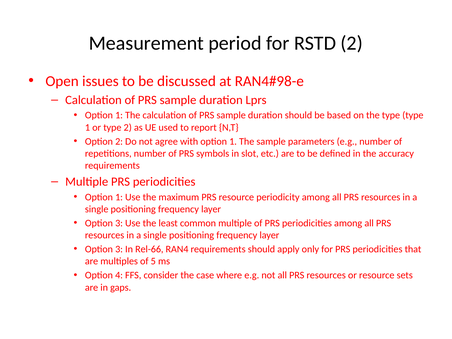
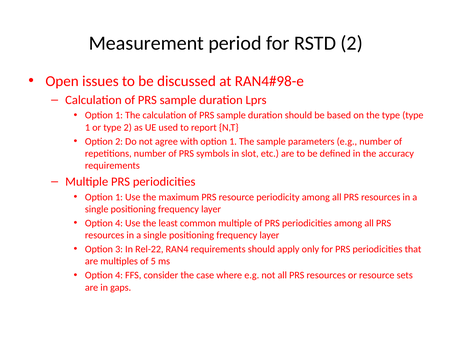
3 at (119, 223): 3 -> 4
Rel-66: Rel-66 -> Rel-22
